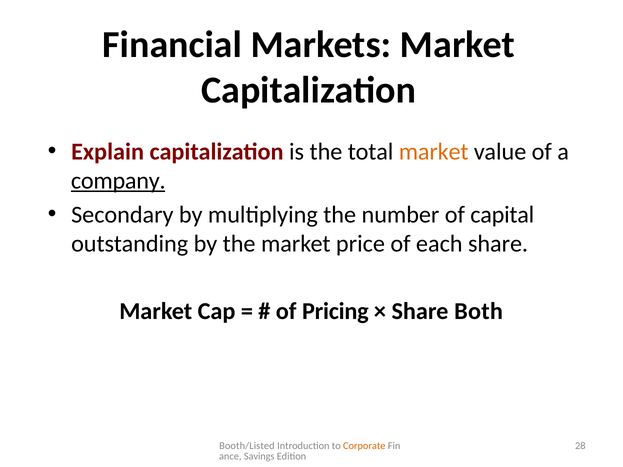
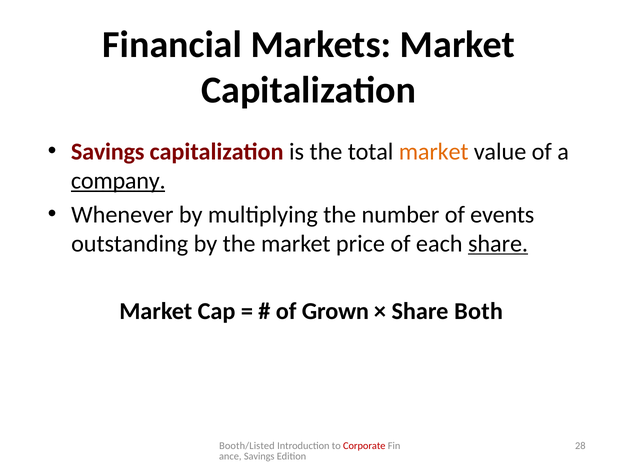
Explain at (108, 152): Explain -> Savings
Secondary: Secondary -> Whenever
capital: capital -> events
share at (498, 244) underline: none -> present
Pricing: Pricing -> Grown
Corporate colour: orange -> red
